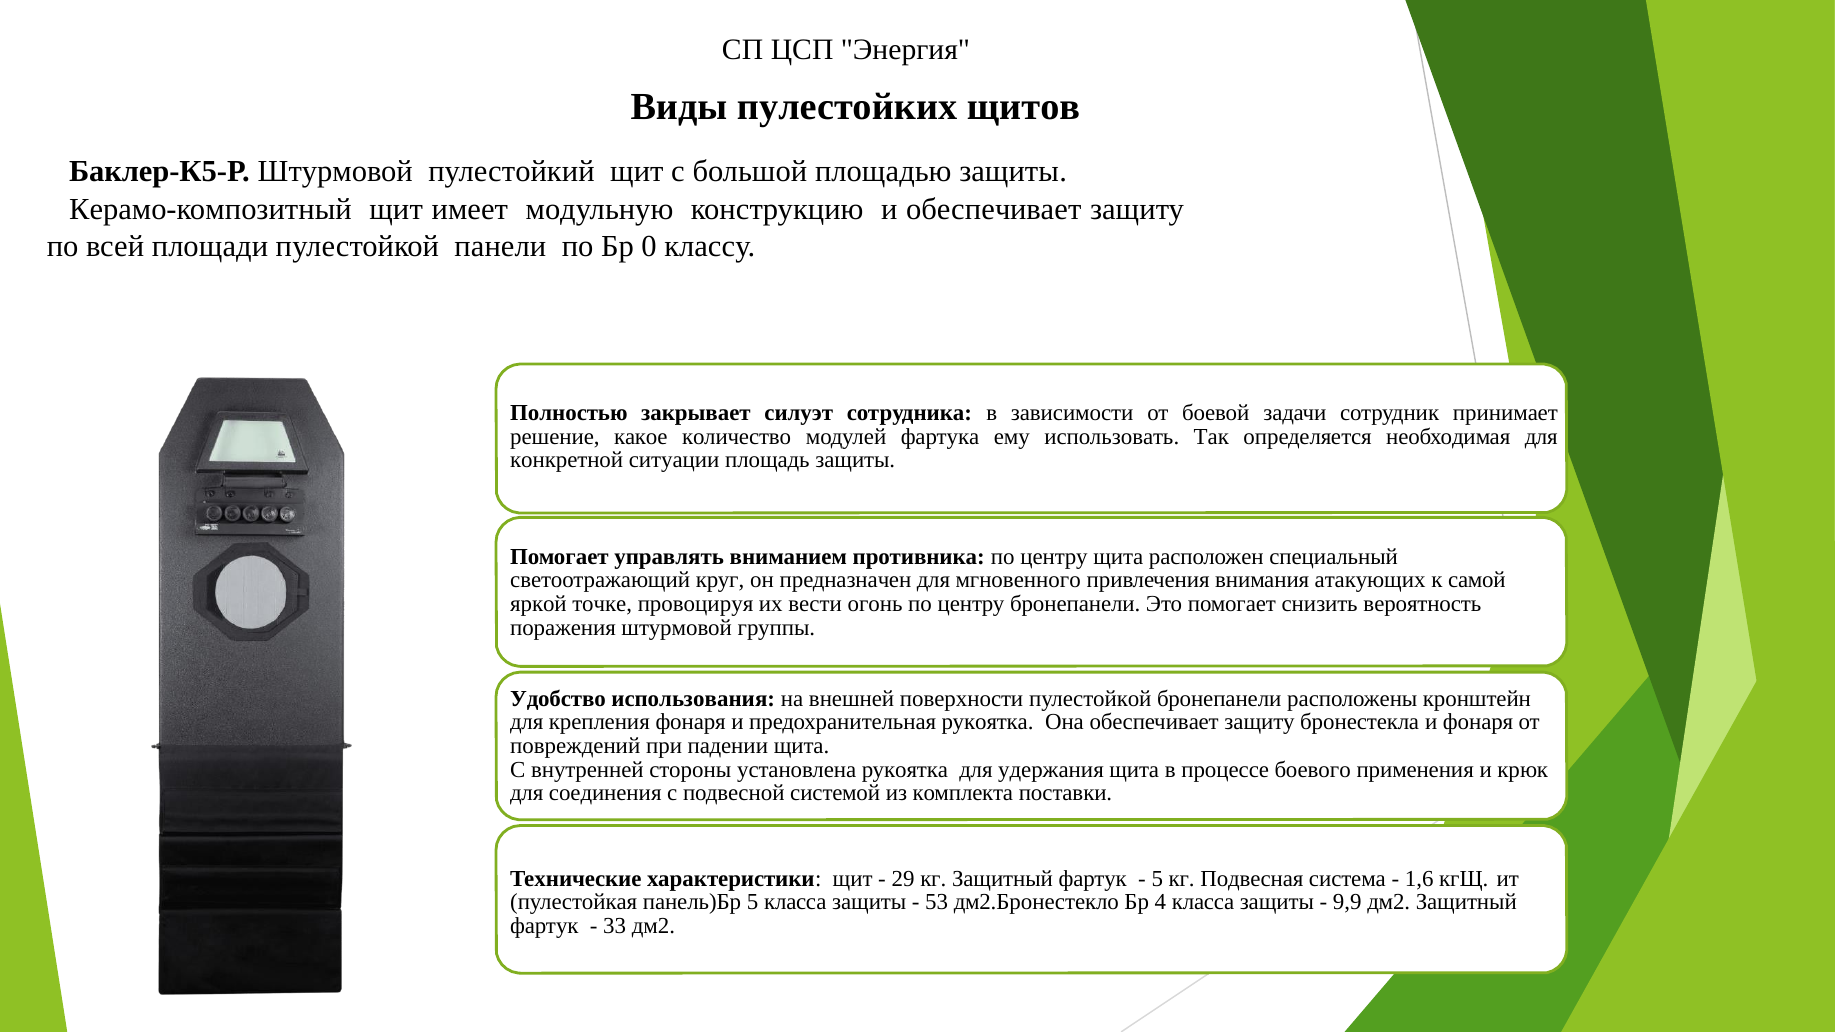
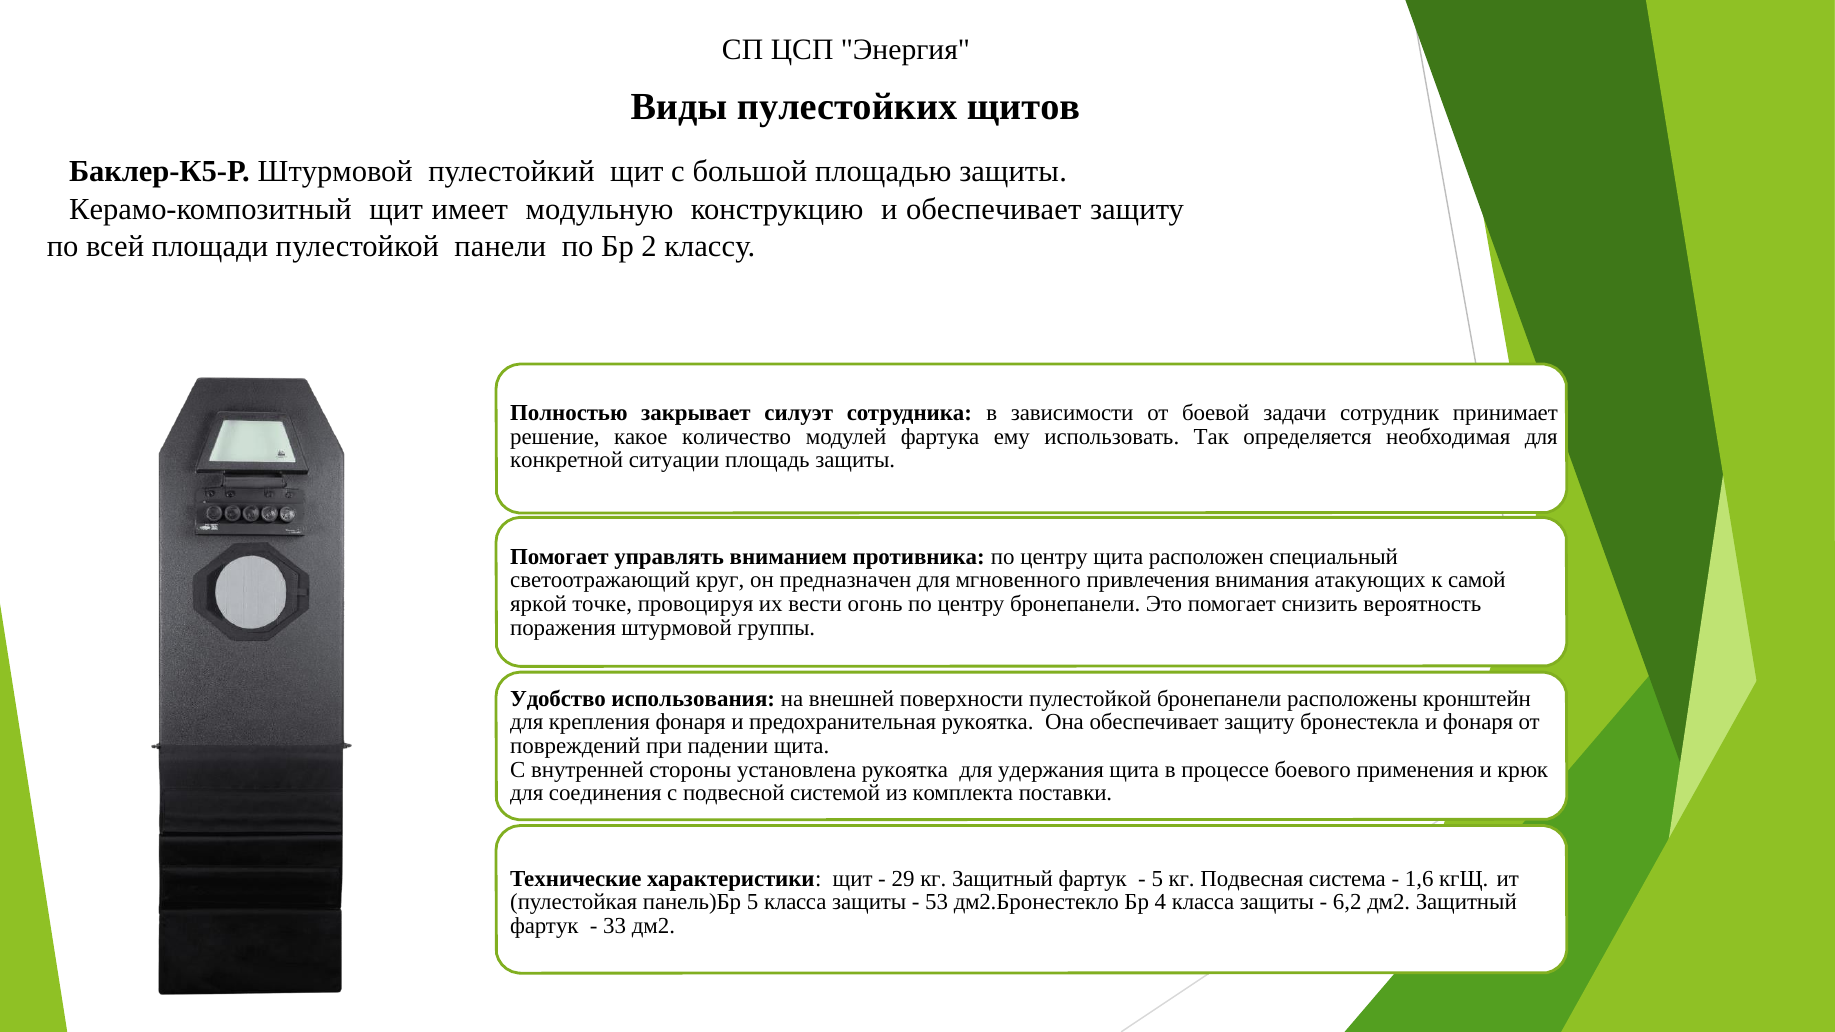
0: 0 -> 2
9,9: 9,9 -> 6,2
